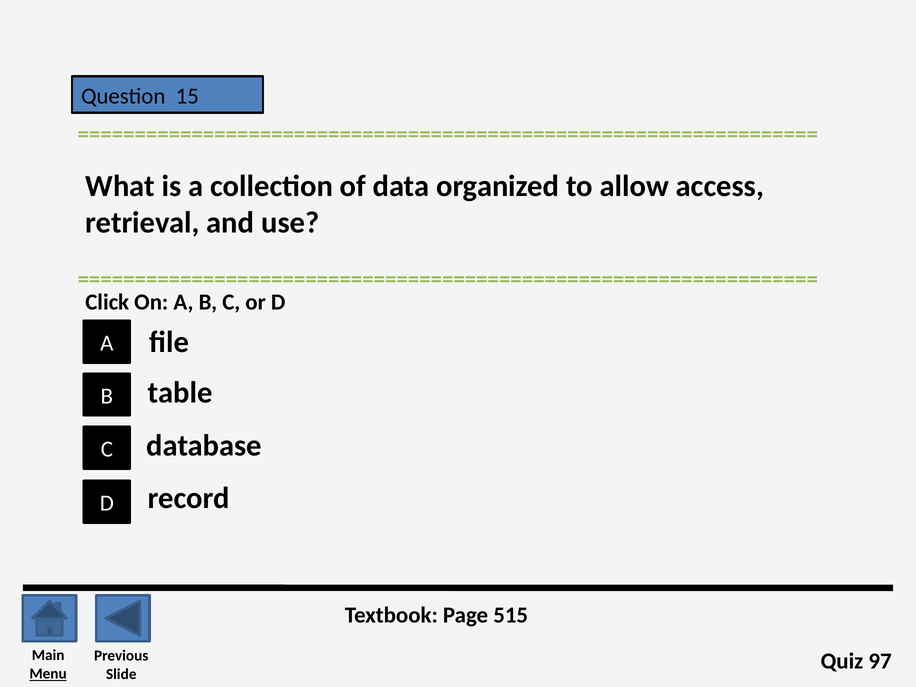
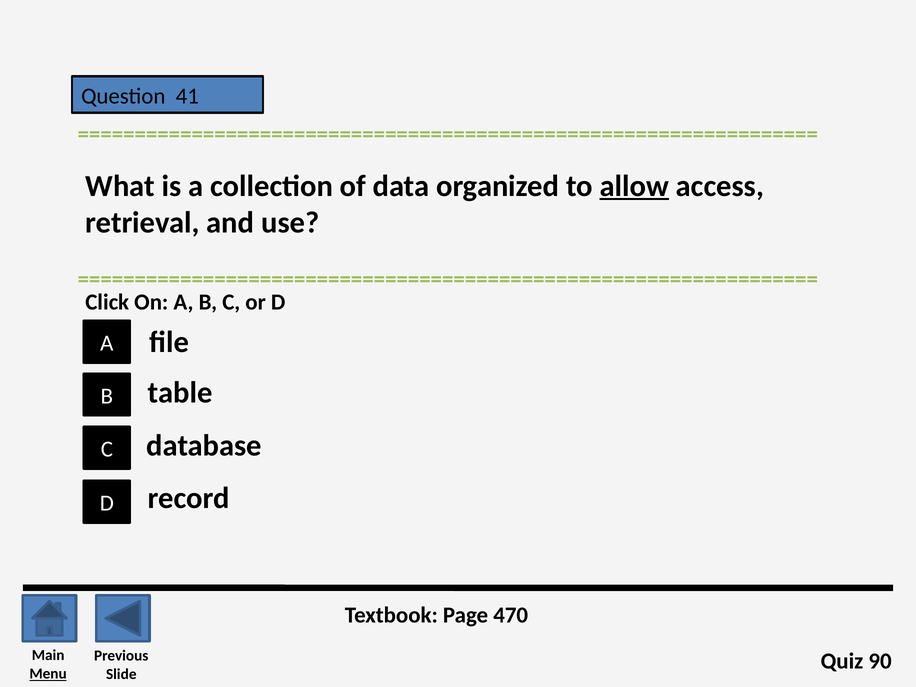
15: 15 -> 41
allow underline: none -> present
515: 515 -> 470
97: 97 -> 90
